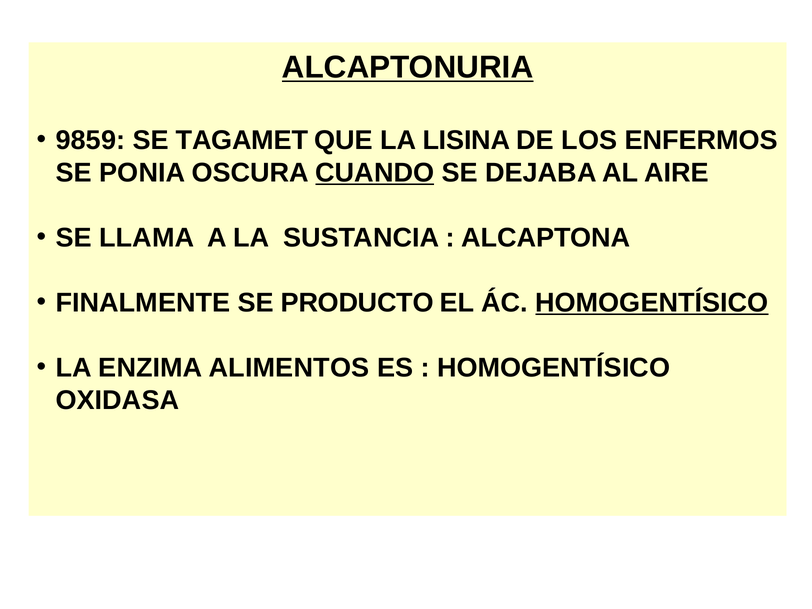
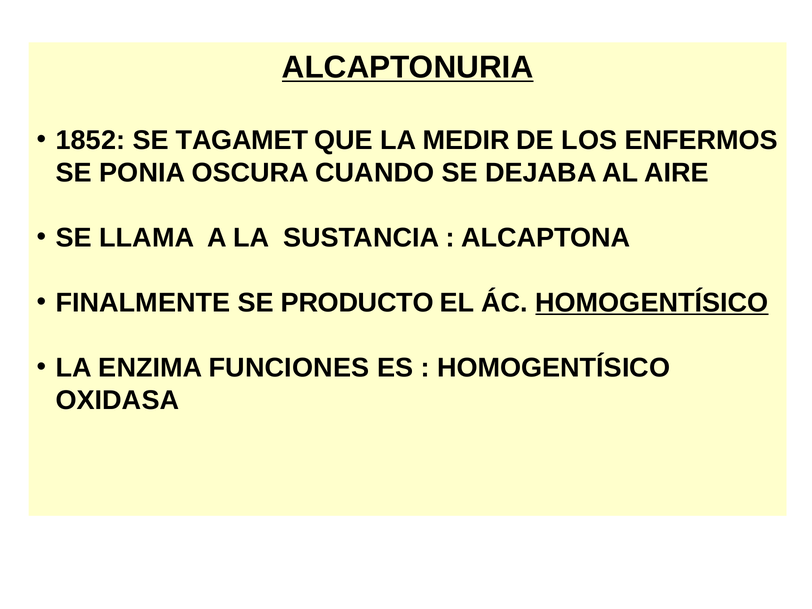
9859: 9859 -> 1852
LISINA: LISINA -> MEDIR
CUANDO underline: present -> none
ALIMENTOS: ALIMENTOS -> FUNCIONES
